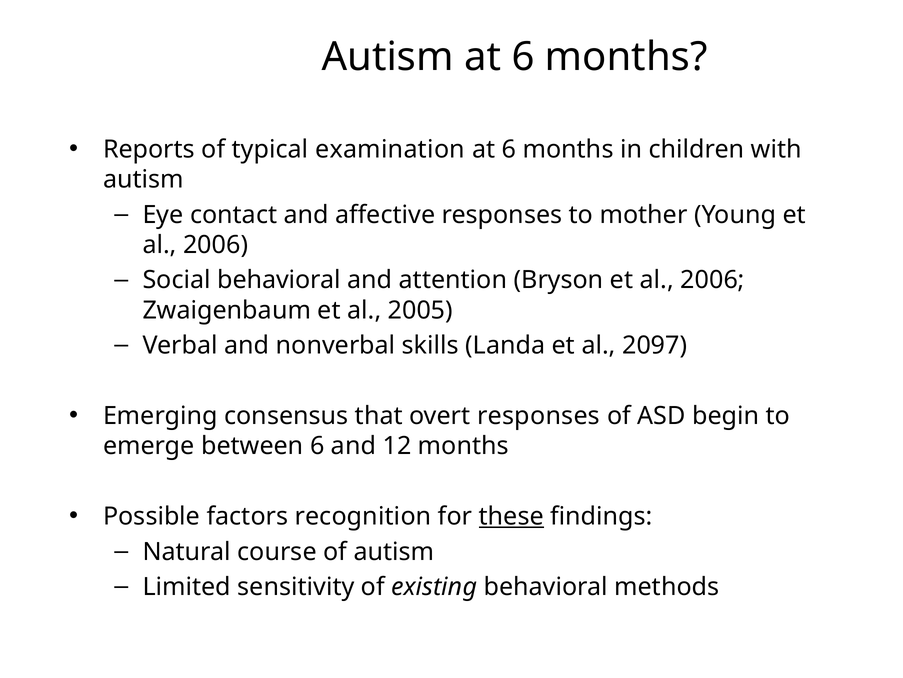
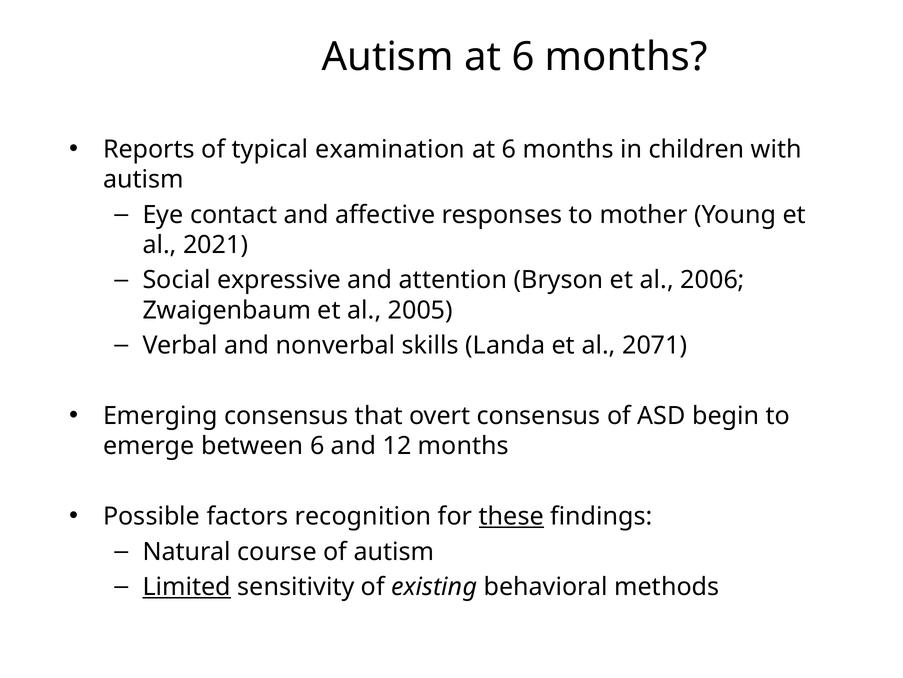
2006 at (216, 245): 2006 -> 2021
Social behavioral: behavioral -> expressive
2097: 2097 -> 2071
overt responses: responses -> consensus
Limited underline: none -> present
